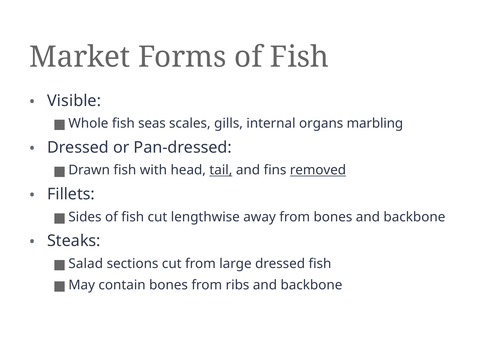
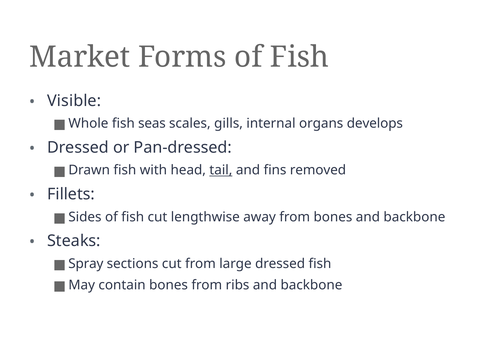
marbling: marbling -> develops
removed underline: present -> none
Salad: Salad -> Spray
